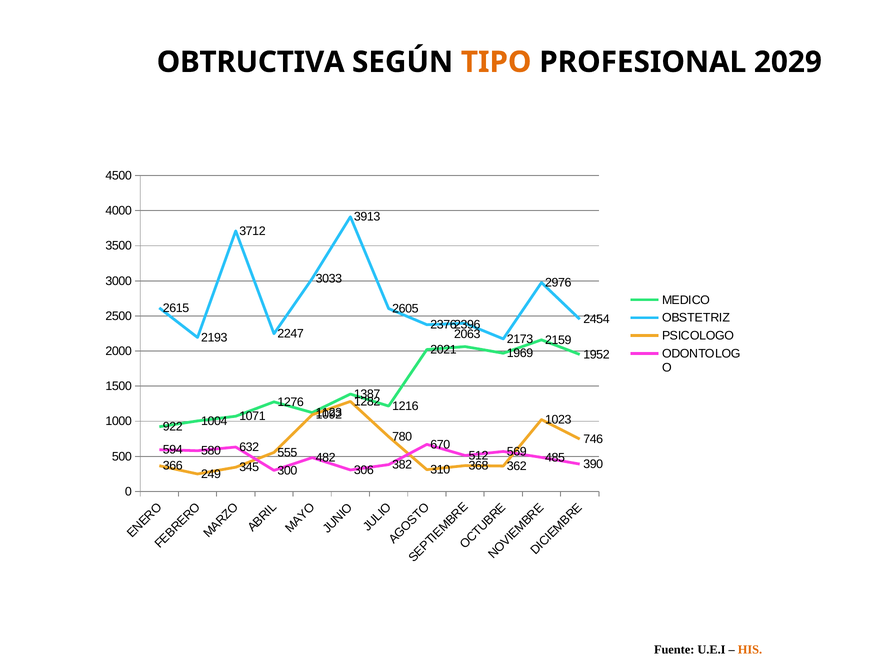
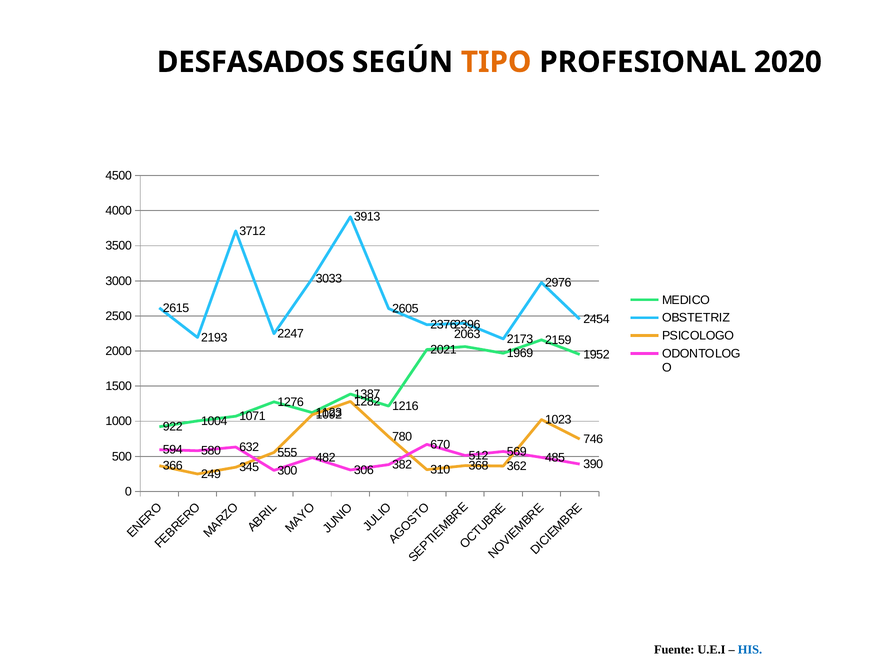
OBTRUCTIVA: OBTRUCTIVA -> DESFASADOS
2029: 2029 -> 2020
HIS colour: orange -> blue
